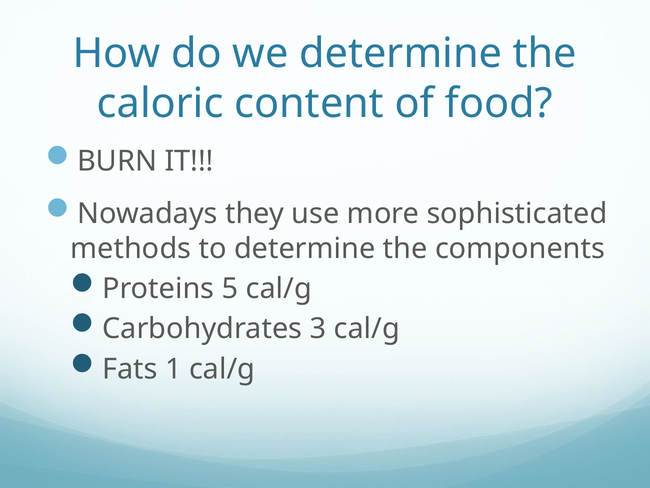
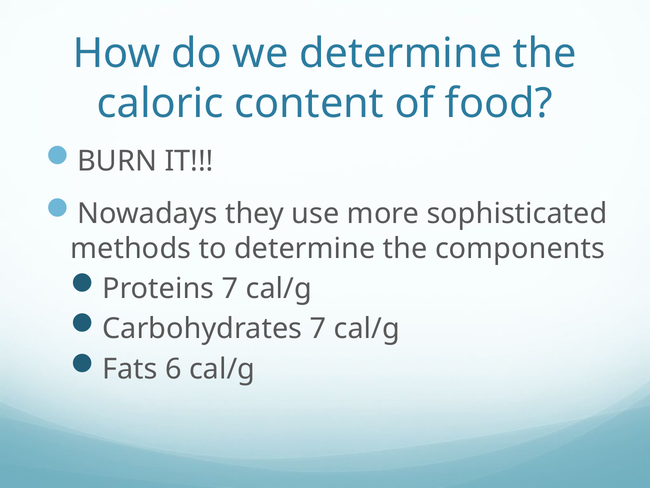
Proteins 5: 5 -> 7
Carbohydrates 3: 3 -> 7
1: 1 -> 6
